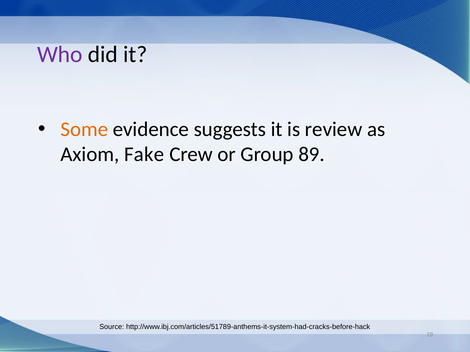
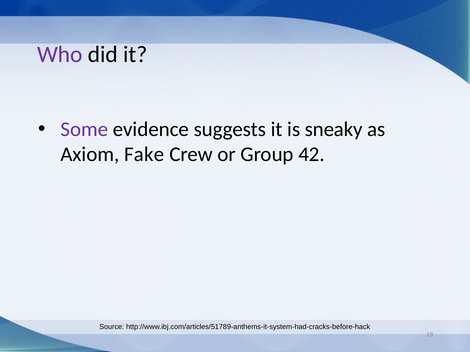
Some colour: orange -> purple
review: review -> sneaky
89: 89 -> 42
